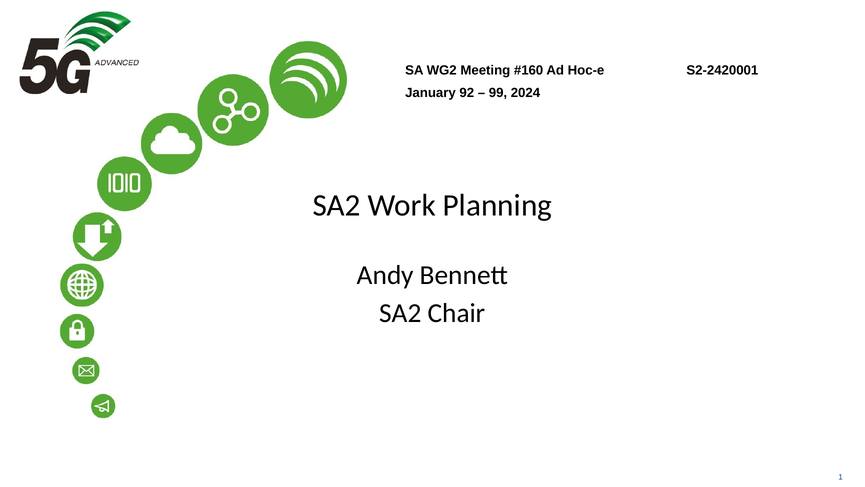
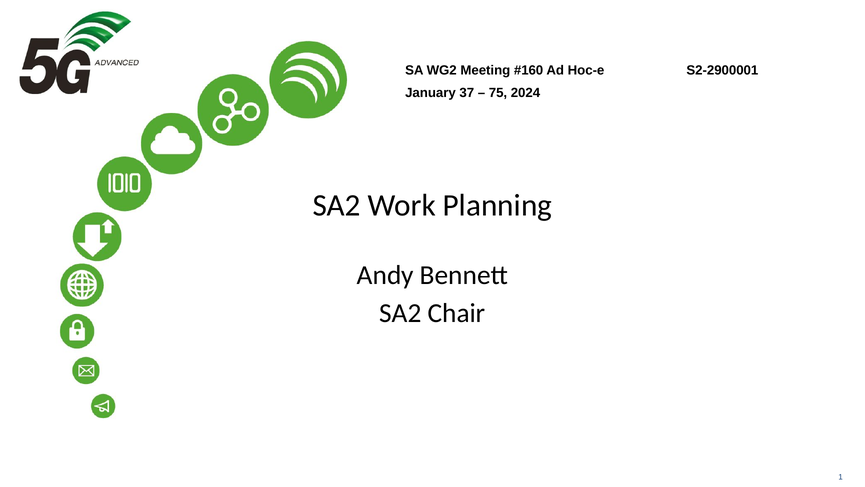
S2-2420001: S2-2420001 -> S2-2900001
92: 92 -> 37
99: 99 -> 75
